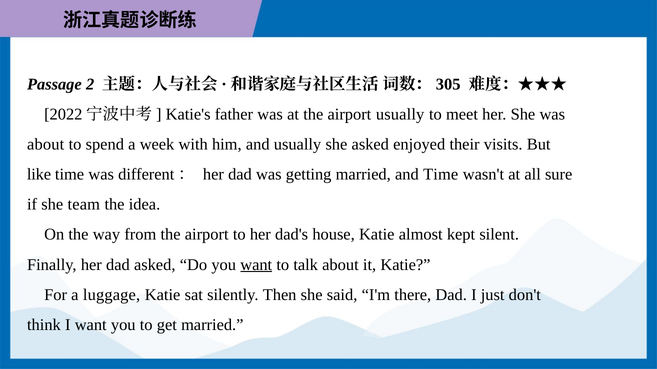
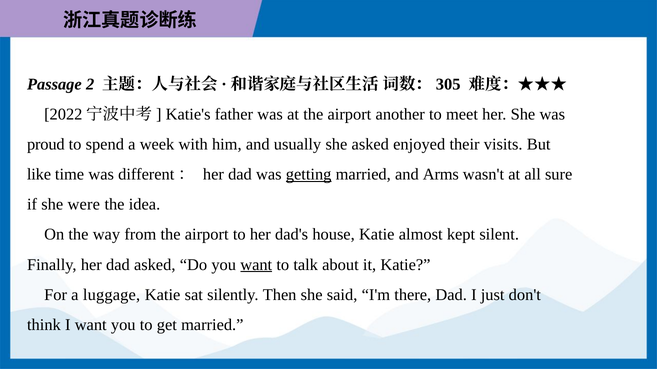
airport usually: usually -> another
about at (46, 145): about -> proud
getting underline: none -> present
and Time: Time -> Arms
team: team -> were
